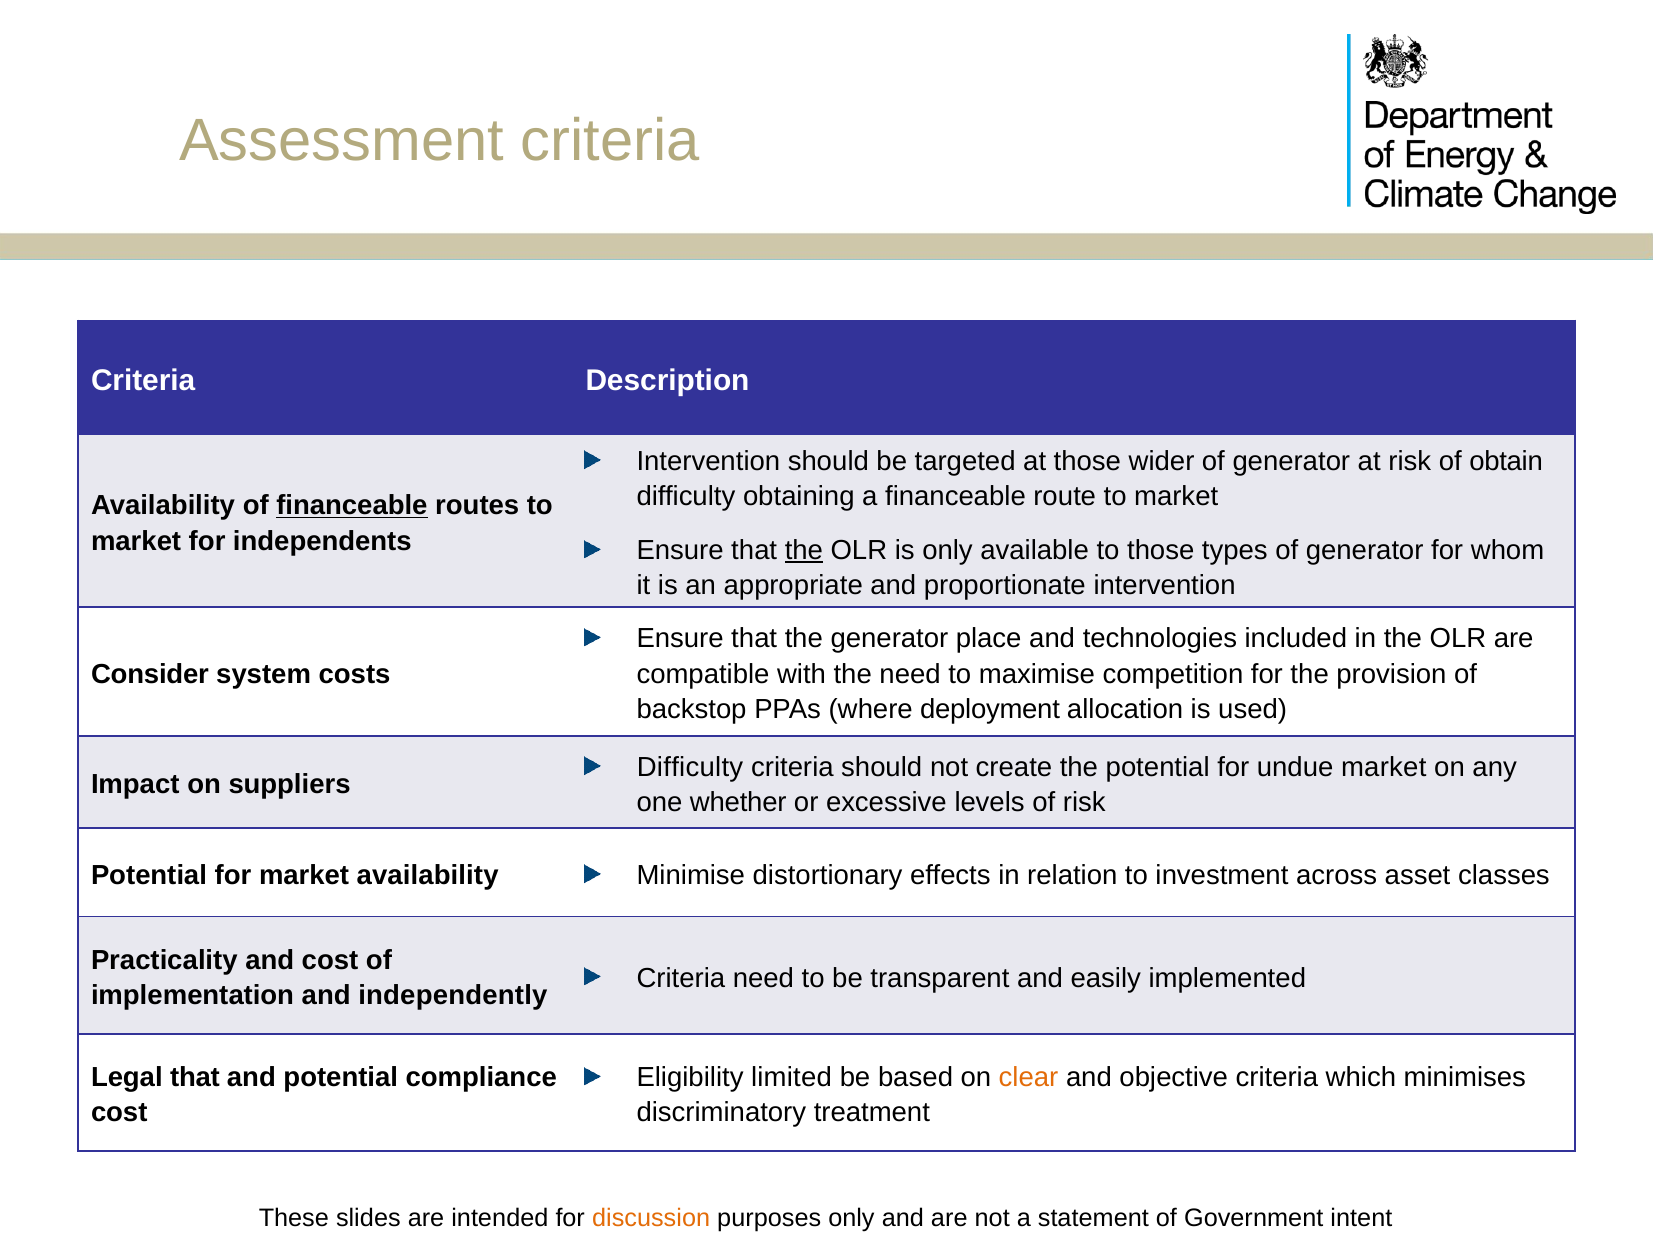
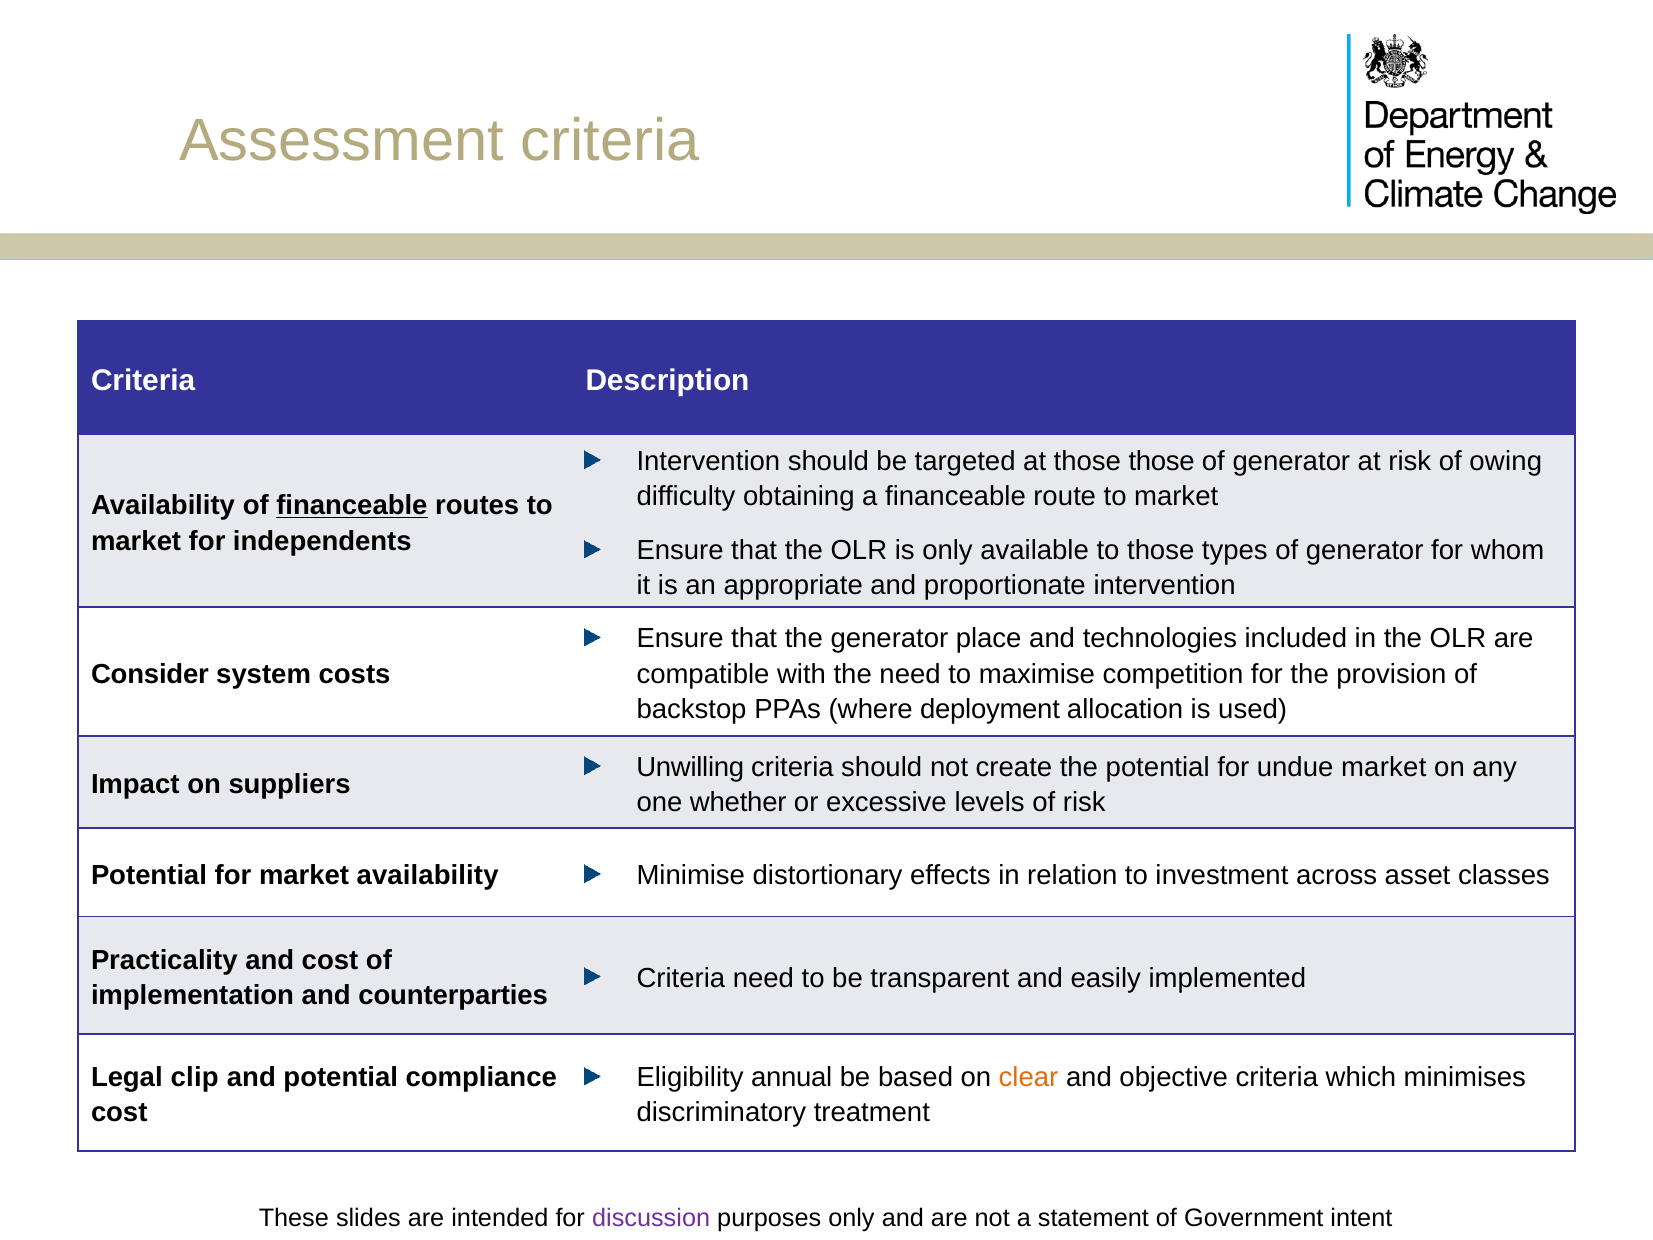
those wider: wider -> those
obtain: obtain -> owing
the at (804, 550) underline: present -> none
Difficulty at (690, 767): Difficulty -> Unwilling
independently: independently -> counterparties
Legal that: that -> clip
limited: limited -> annual
discussion colour: orange -> purple
